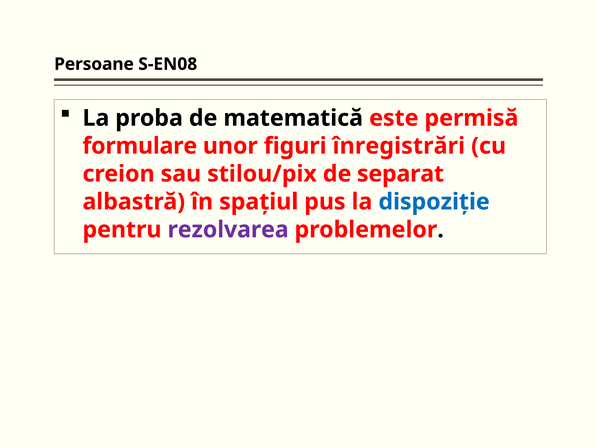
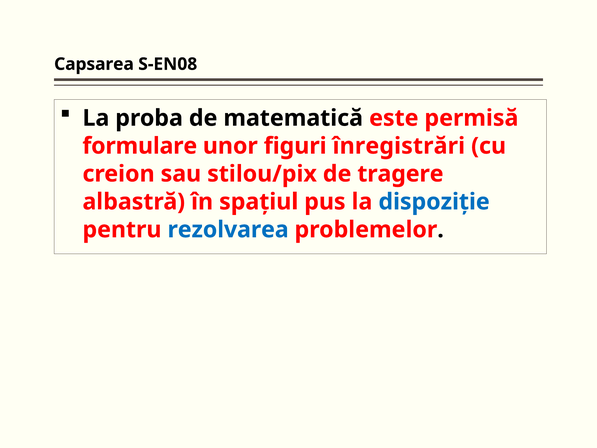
Persoane: Persoane -> Capsarea
separat: separat -> tragere
rezolvarea colour: purple -> blue
